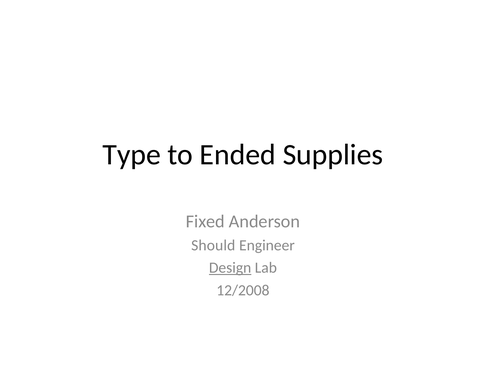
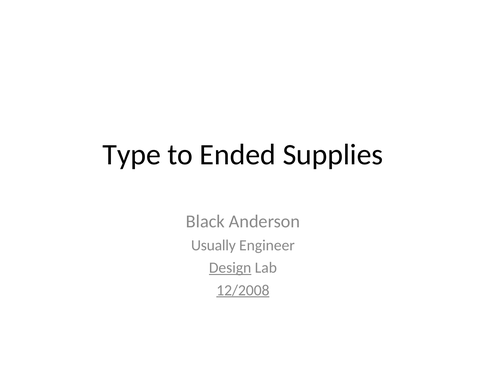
Fixed: Fixed -> Black
Should: Should -> Usually
12/2008 underline: none -> present
